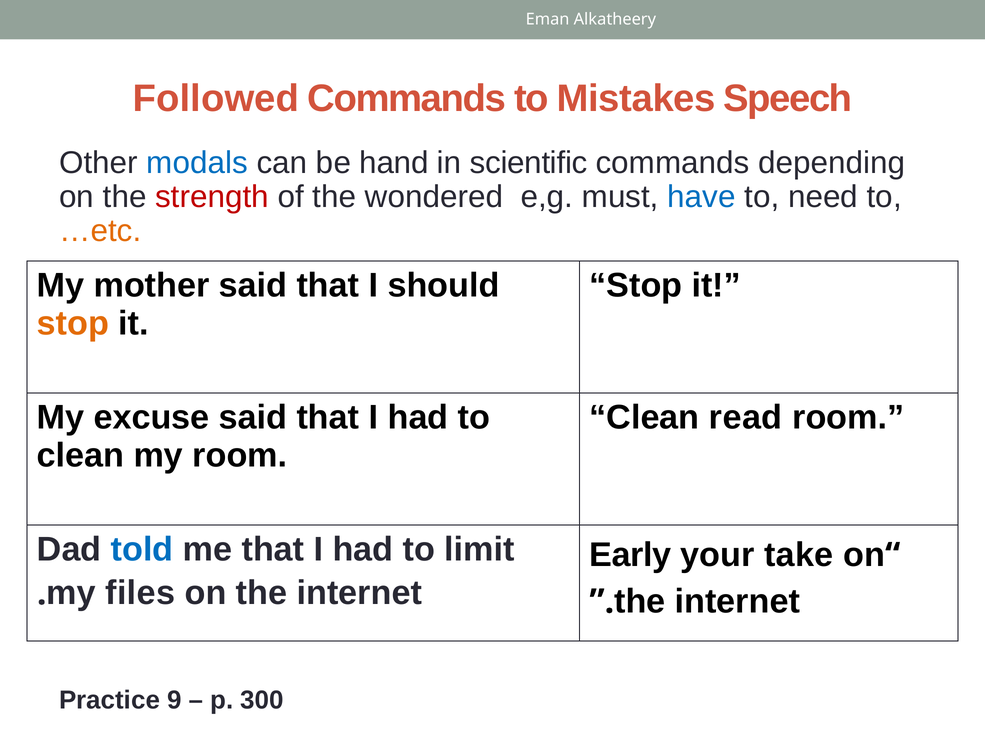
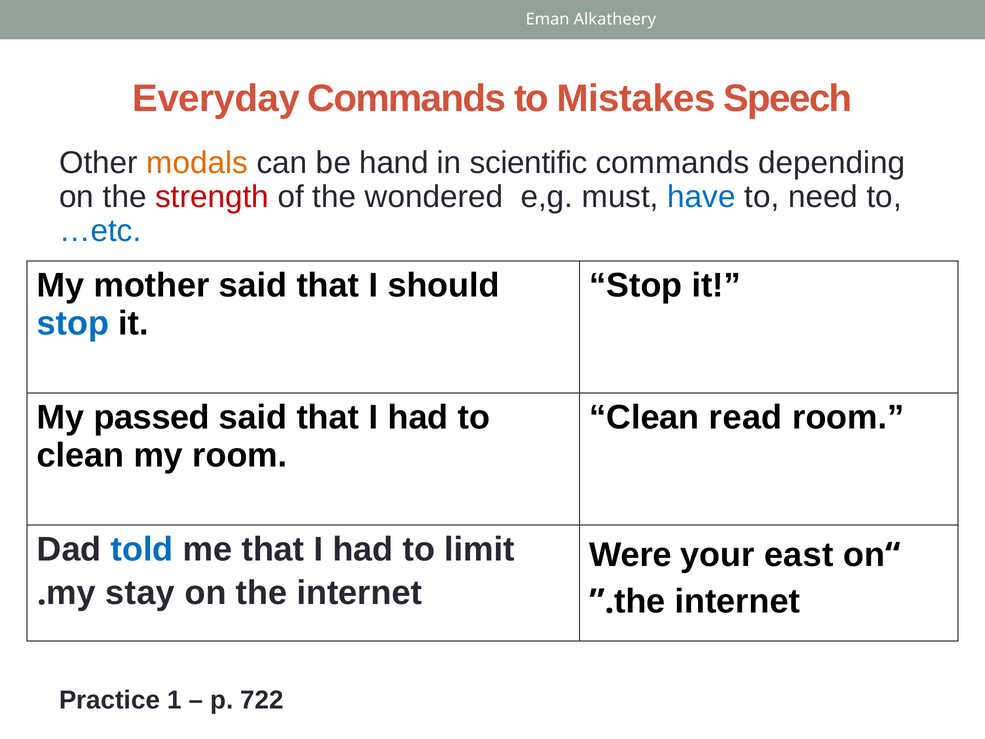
Followed: Followed -> Everyday
modals colour: blue -> orange
…etc colour: orange -> blue
stop at (73, 323) colour: orange -> blue
excuse: excuse -> passed
Early: Early -> Were
take: take -> east
files: files -> stay
9: 9 -> 1
300: 300 -> 722
